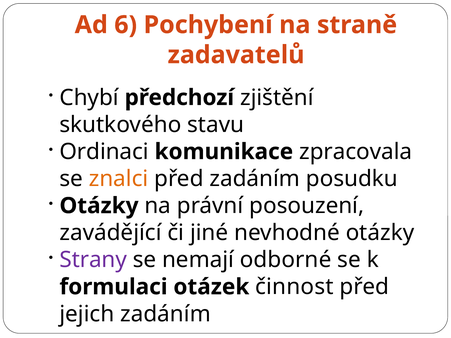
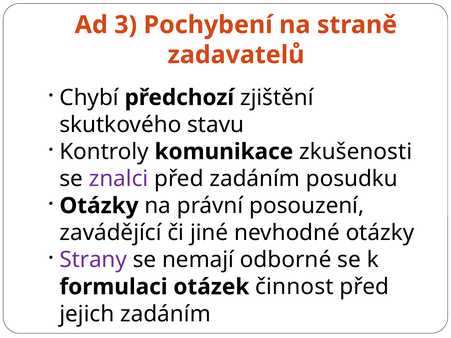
6: 6 -> 3
Ordinaci: Ordinaci -> Kontroly
zpracovala: zpracovala -> zkušenosti
znalci colour: orange -> purple
